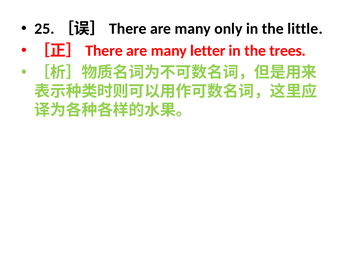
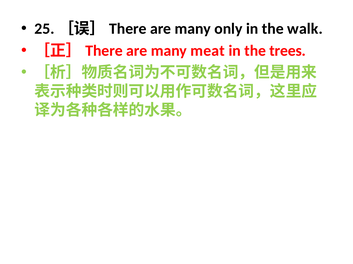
little: little -> walk
letter: letter -> meat
